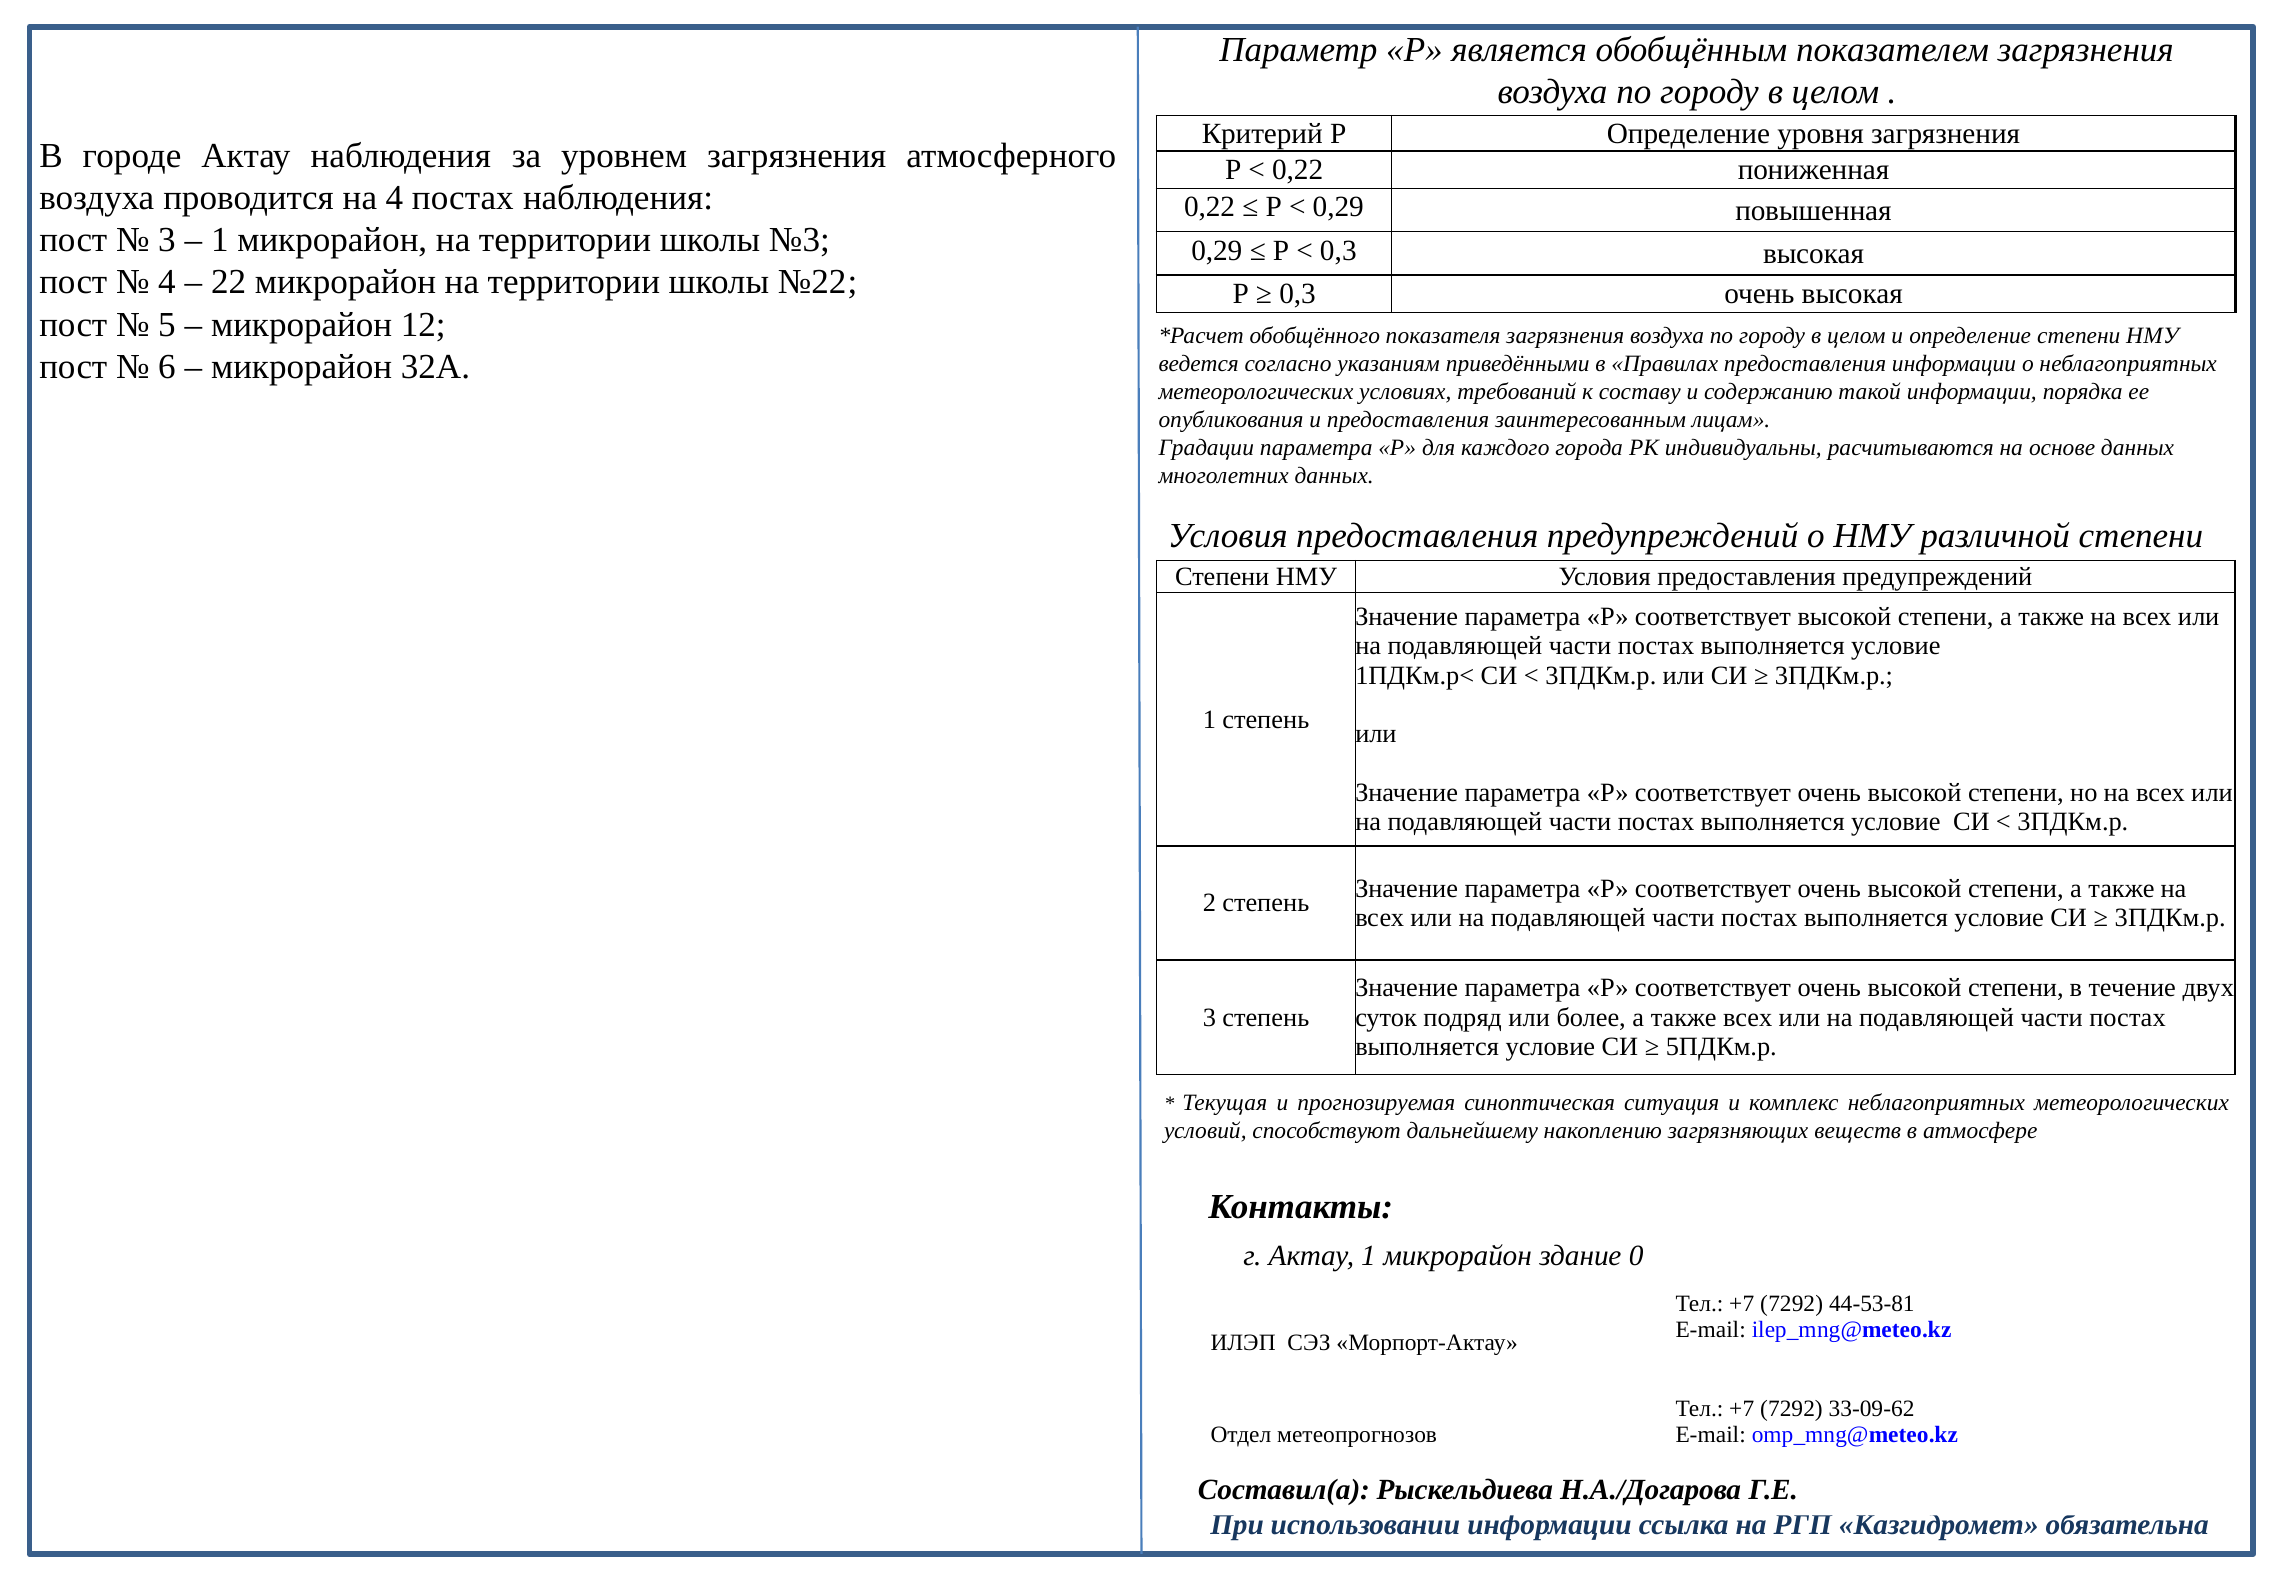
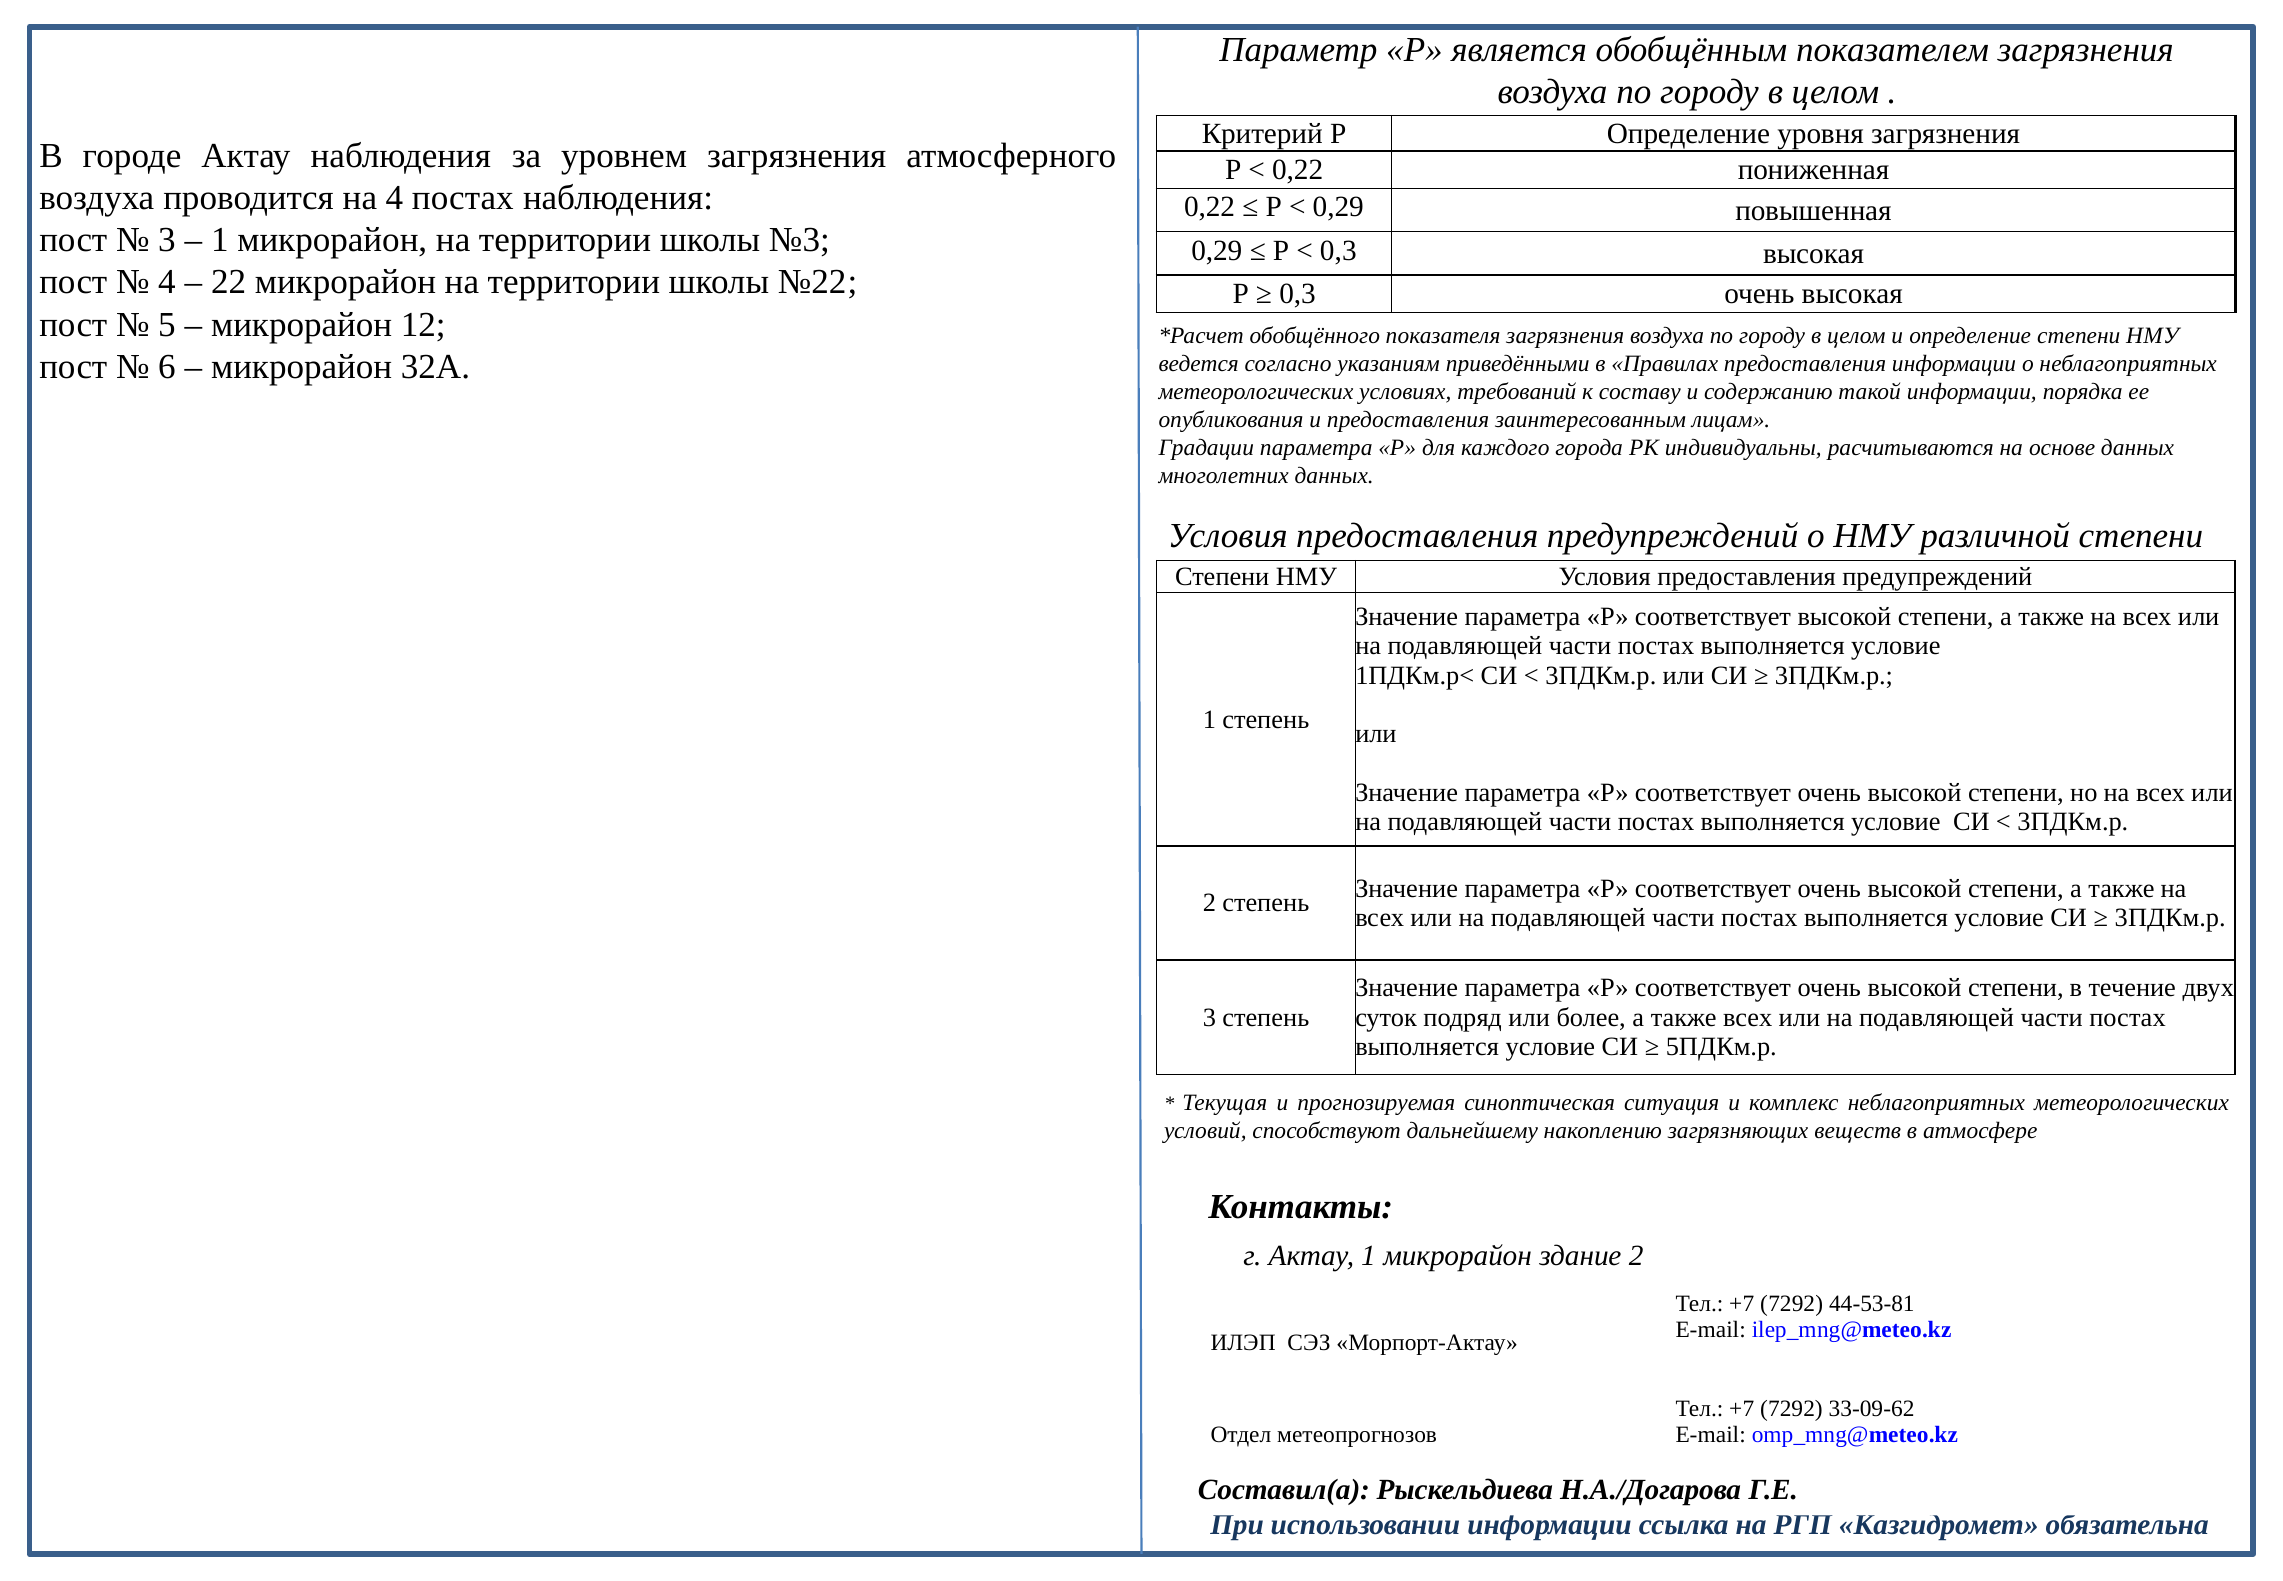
здание 0: 0 -> 2
